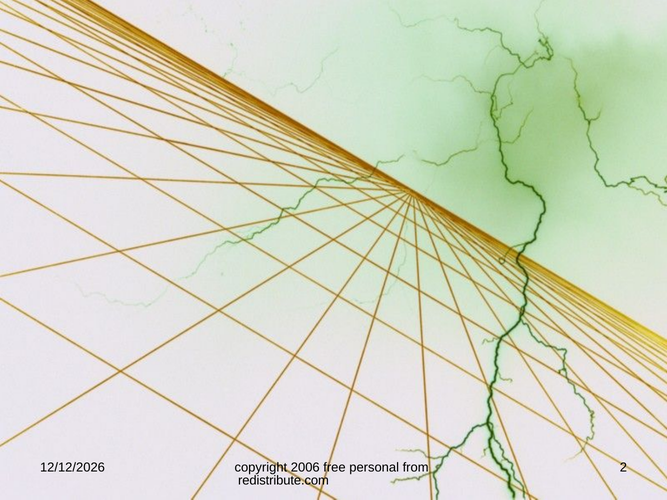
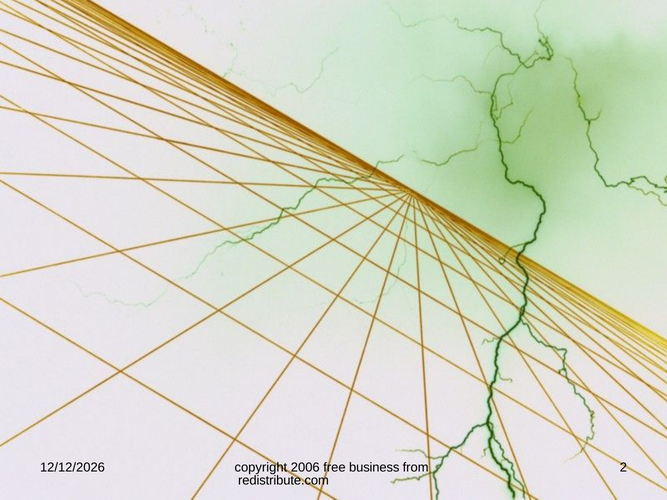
personal: personal -> business
